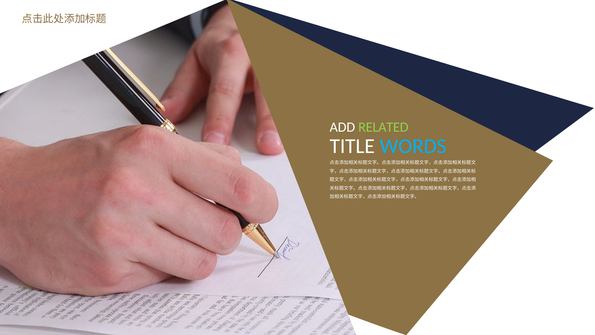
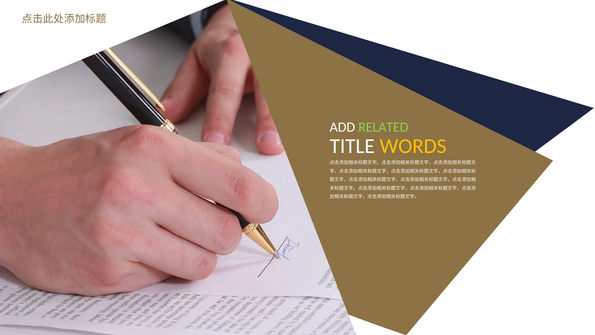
WORDS colour: light blue -> yellow
